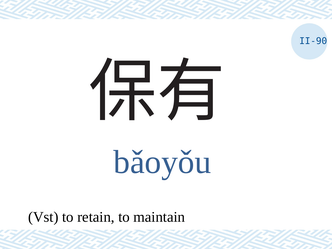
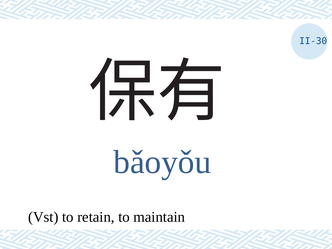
II-90: II-90 -> II-30
